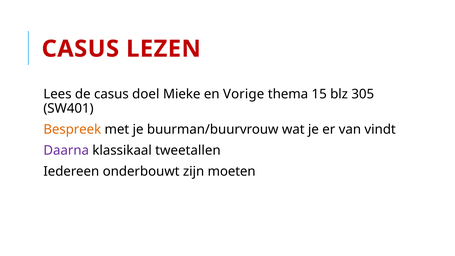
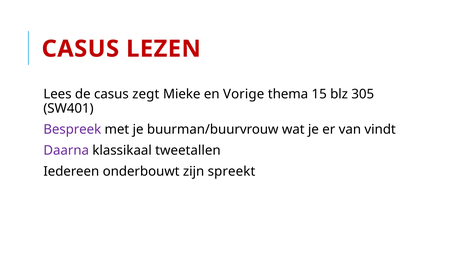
doel: doel -> zegt
Bespreek colour: orange -> purple
moeten: moeten -> spreekt
